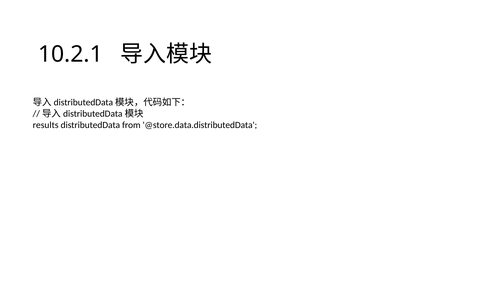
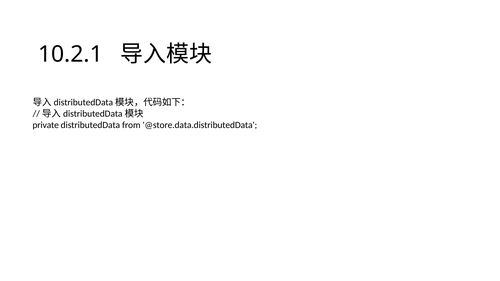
results: results -> private
